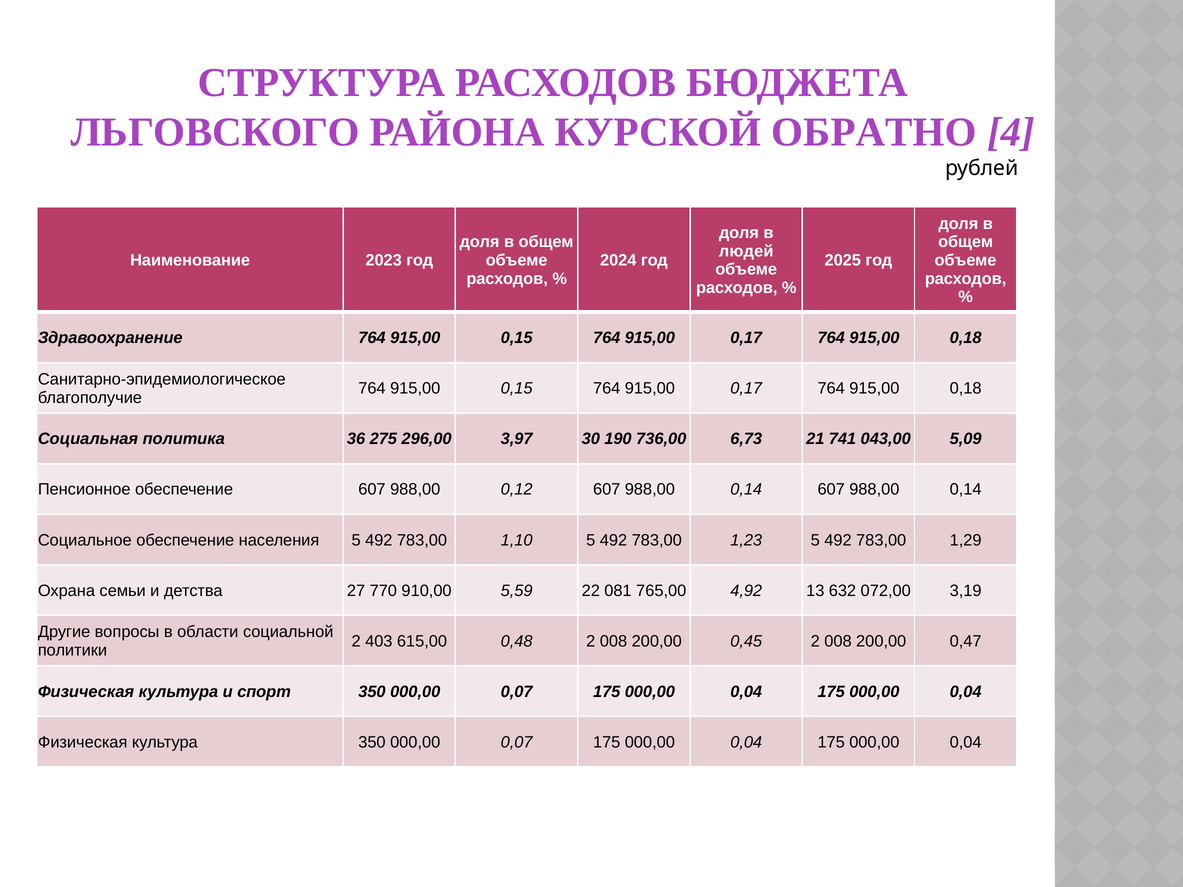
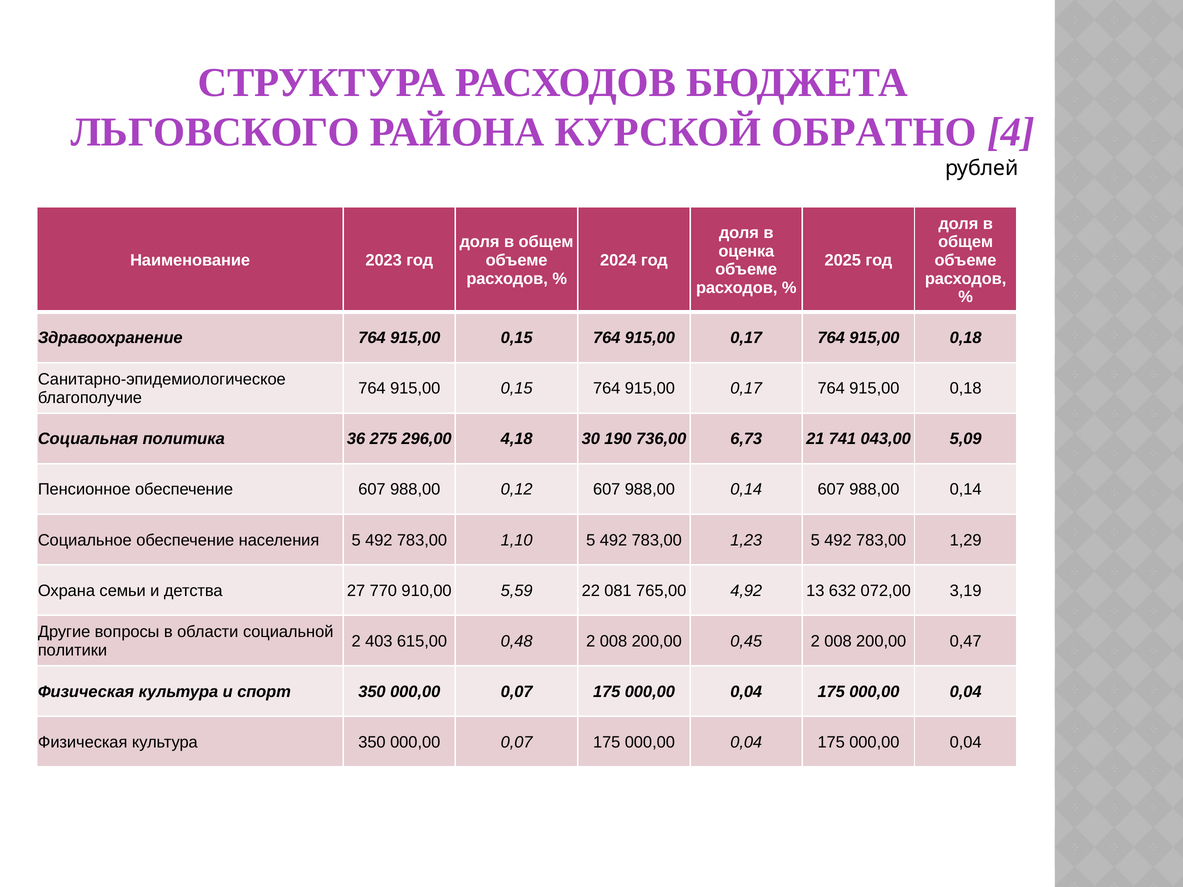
людей: людей -> оценка
3,97: 3,97 -> 4,18
